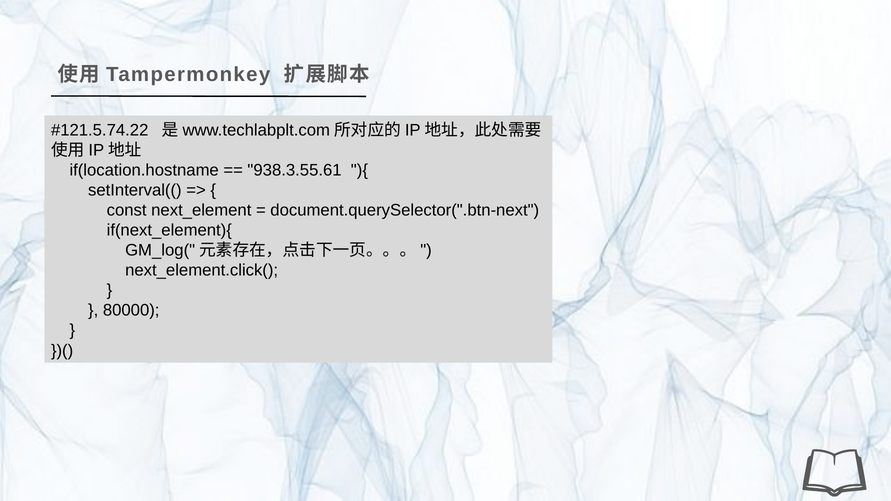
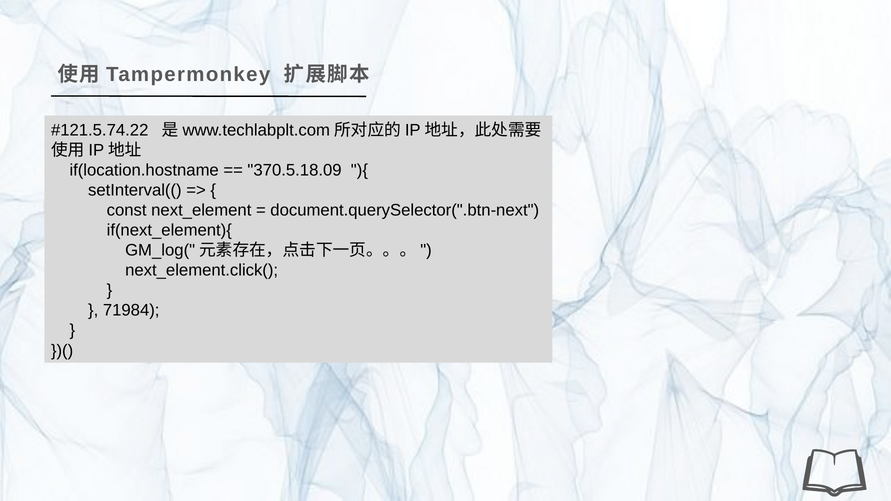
938.3.55.61: 938.3.55.61 -> 370.5.18.09
80000: 80000 -> 71984
